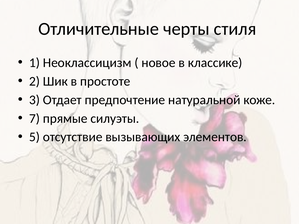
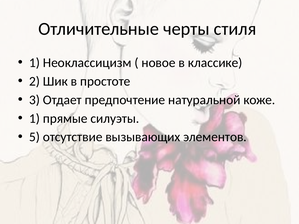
7 at (35, 119): 7 -> 1
